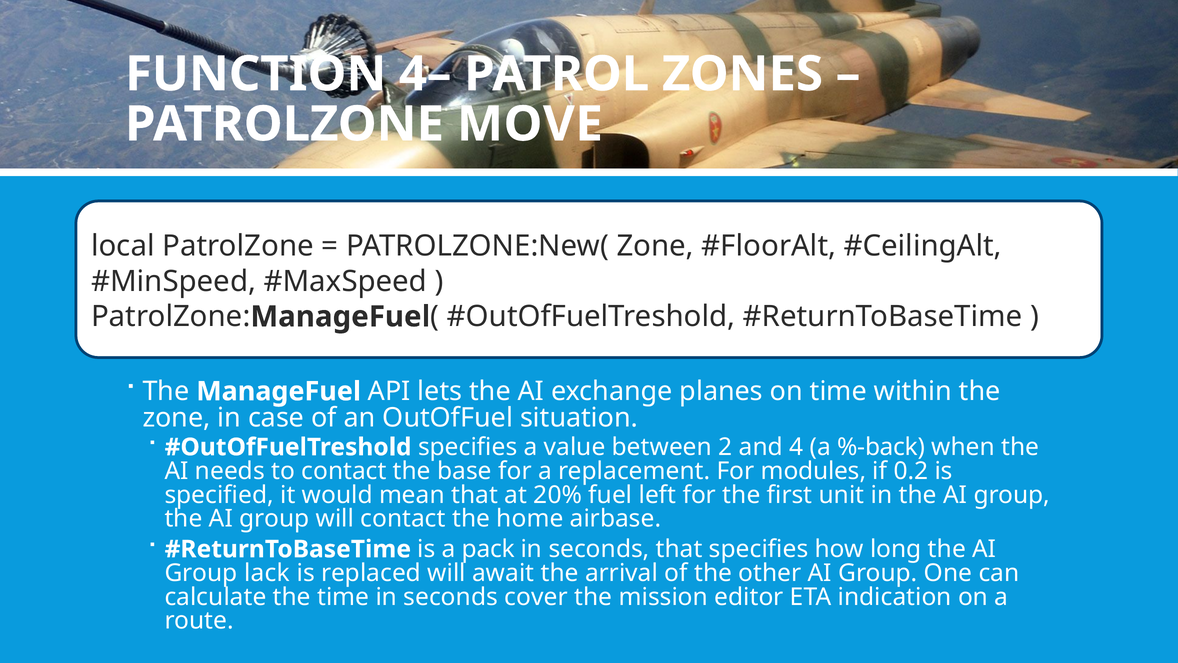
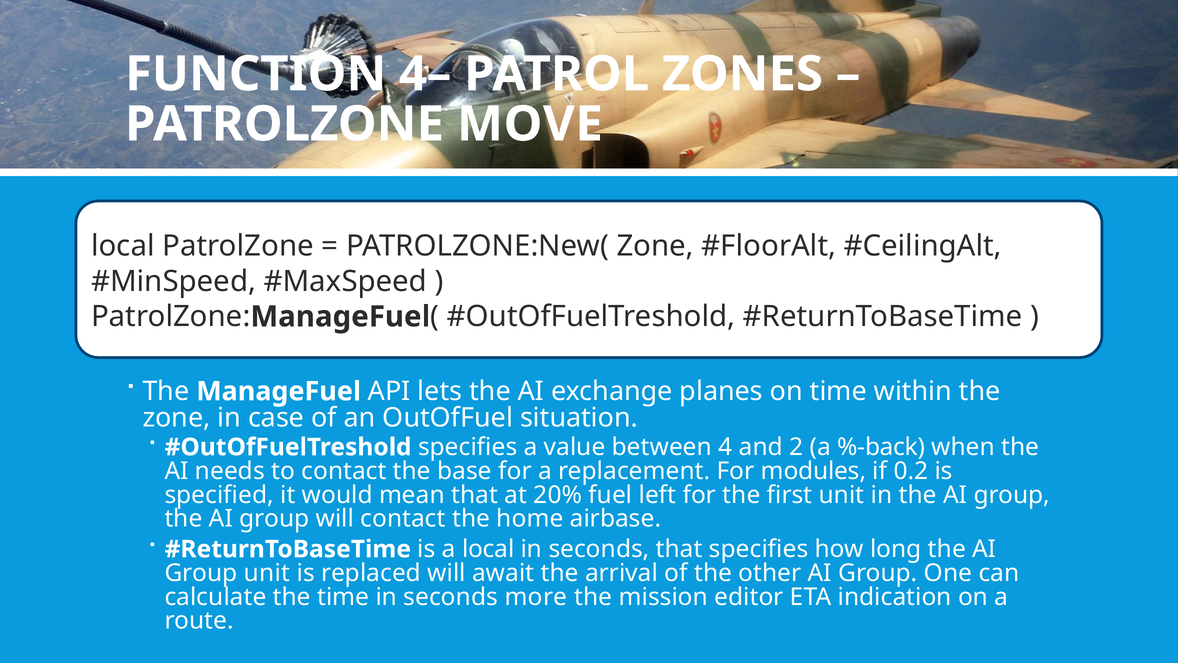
2: 2 -> 4
4: 4 -> 2
a pack: pack -> local
Group lack: lack -> unit
cover: cover -> more
